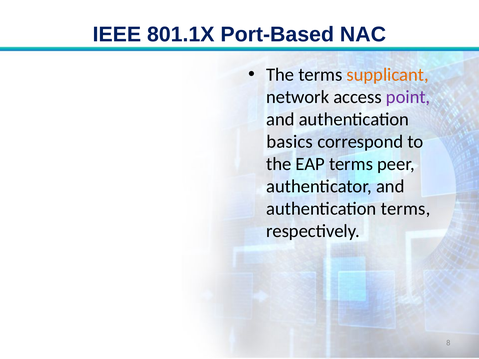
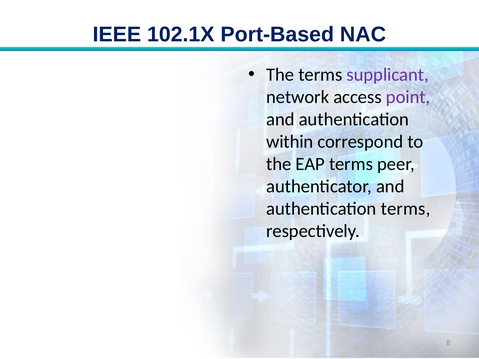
801.1X: 801.1X -> 102.1X
supplicant colour: orange -> purple
basics: basics -> within
